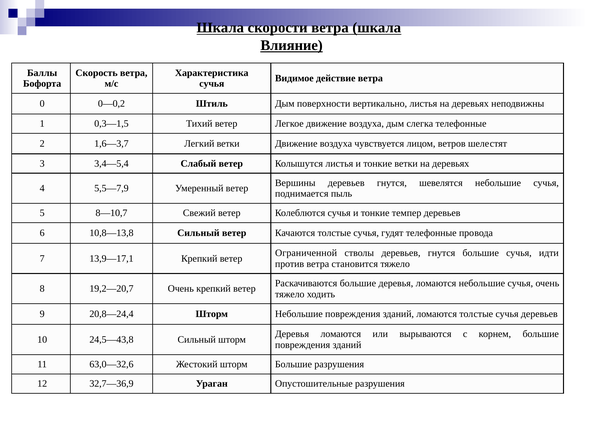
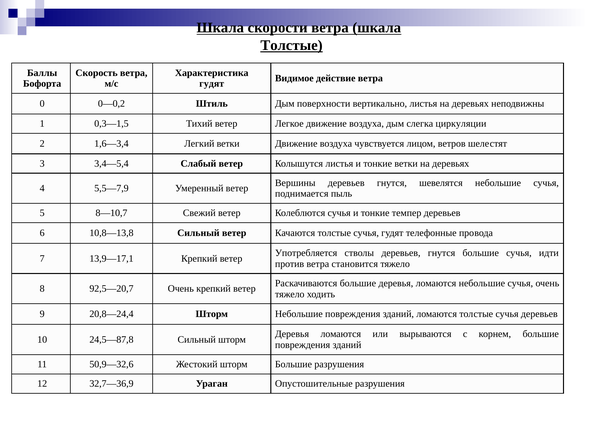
Влияние at (292, 45): Влияние -> Толстые
сучья at (212, 84): сучья -> гудят
слегка телефонные: телефонные -> циркуляции
1,6—3,7: 1,6—3,7 -> 1,6—3,4
Ограниченной: Ограниченной -> Употребляется
19,2—20,7: 19,2—20,7 -> 92,5—20,7
24,5—43,8: 24,5—43,8 -> 24,5—87,8
63,0—32,6: 63,0—32,6 -> 50,9—32,6
